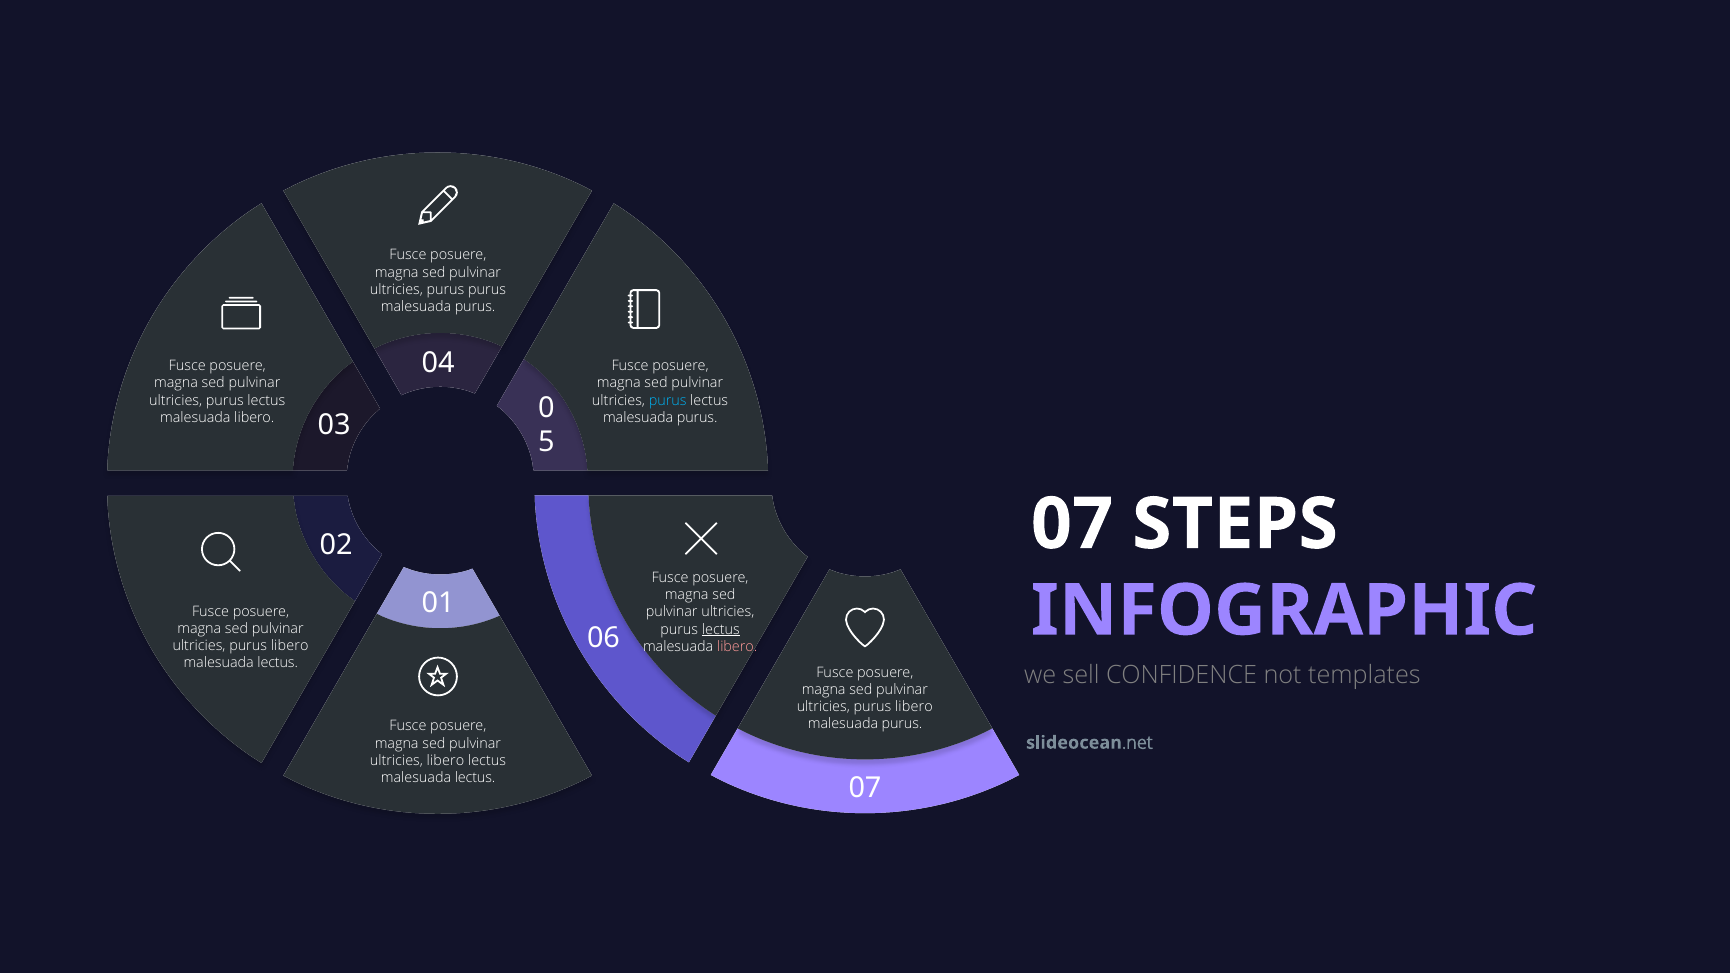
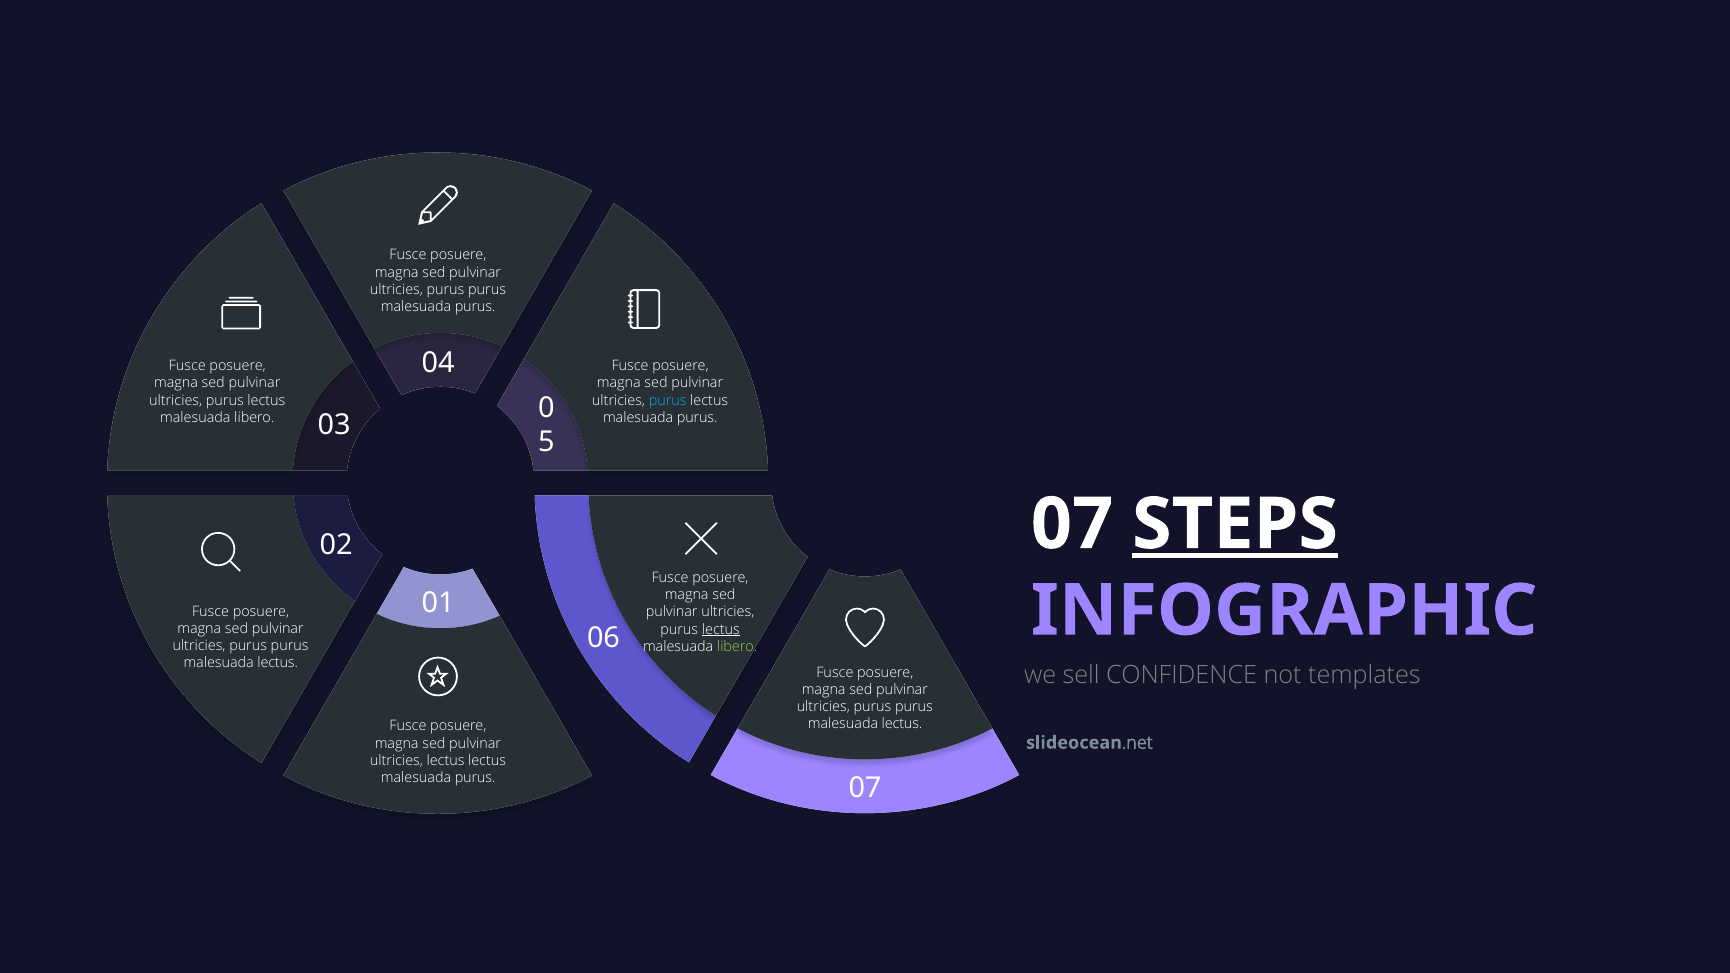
STEPS underline: none -> present
libero at (290, 646): libero -> purus
libero at (737, 647) colour: pink -> light green
libero at (914, 707): libero -> purus
purus at (902, 724): purus -> lectus
ultricies libero: libero -> lectus
lectus at (475, 778): lectus -> purus
